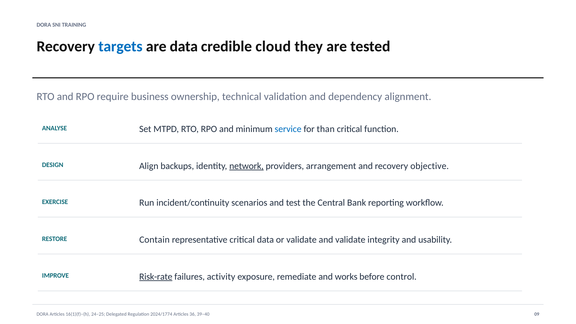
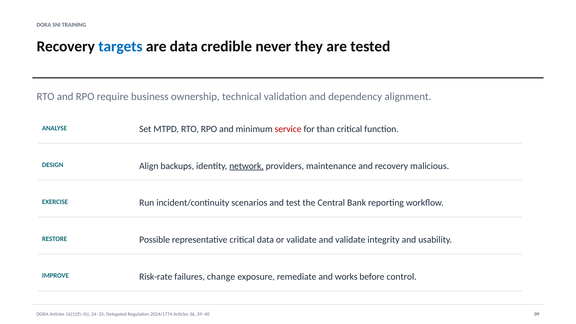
cloud: cloud -> never
service colour: blue -> red
arrangement: arrangement -> maintenance
objective: objective -> malicious
Contain: Contain -> Possible
Risk-rate underline: present -> none
activity: activity -> change
